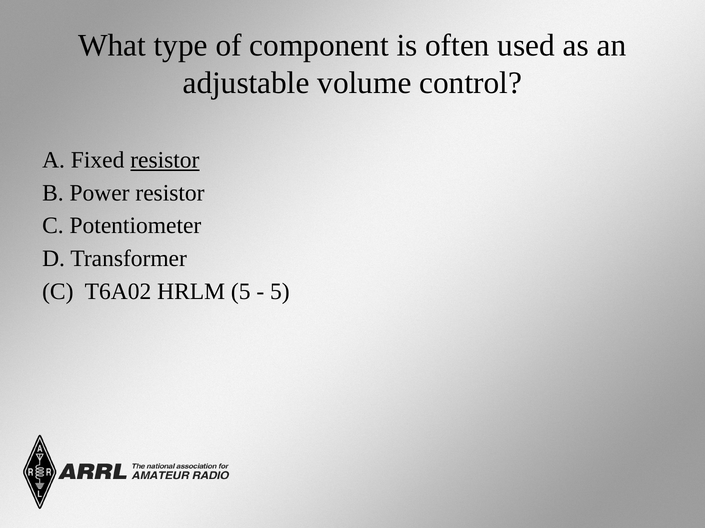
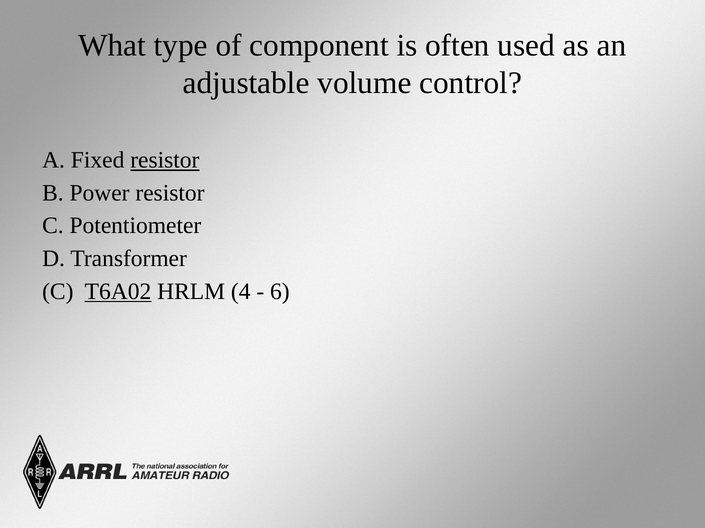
T6A02 underline: none -> present
HRLM 5: 5 -> 4
5 at (280, 292): 5 -> 6
